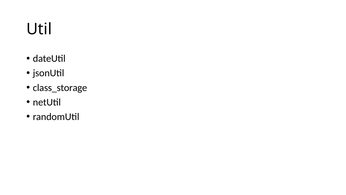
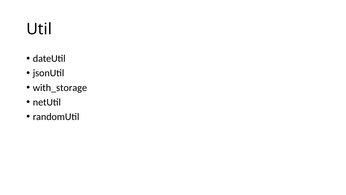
class_storage: class_storage -> with_storage
